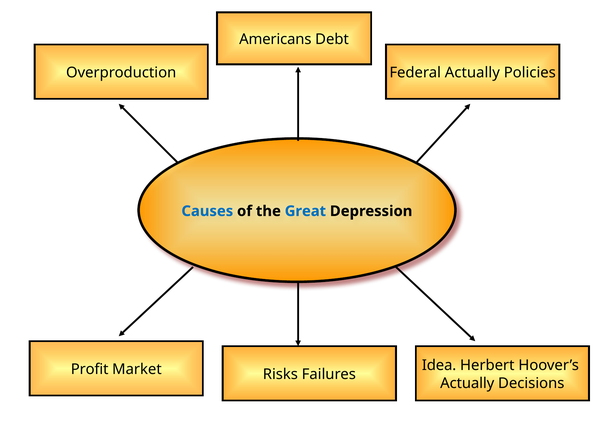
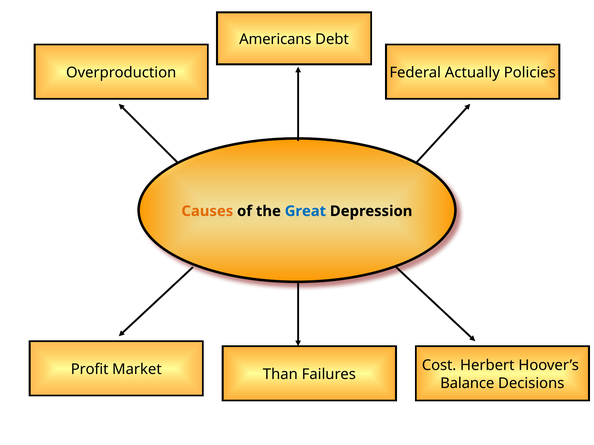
Causes colour: blue -> orange
Idea: Idea -> Cost
Risks: Risks -> Than
Actually at (467, 384): Actually -> Balance
